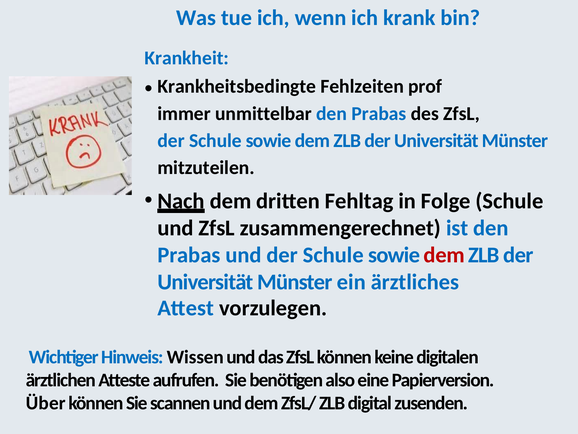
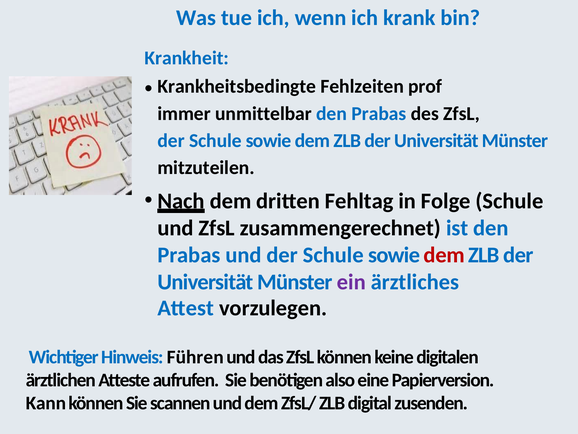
ein colour: blue -> purple
Wissen: Wissen -> Führen
Über: Über -> Kann
